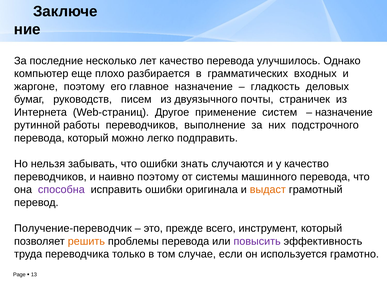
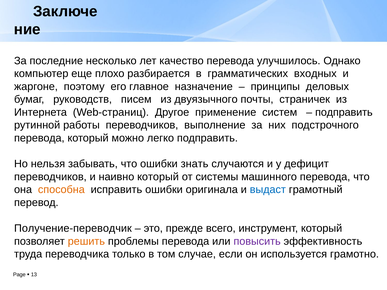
гладкость: гладкость -> принципы
назначение at (344, 112): назначение -> подправить
у качество: качество -> дефицит
наивно поэтому: поэтому -> который
способна colour: purple -> orange
выдаст colour: orange -> blue
